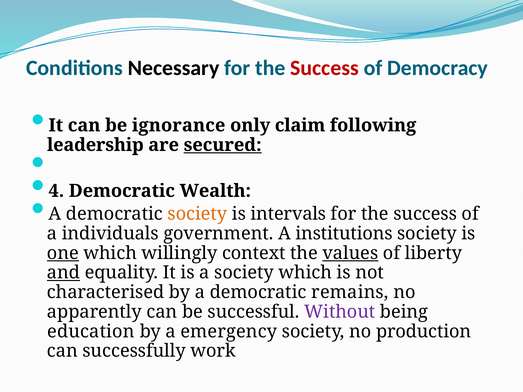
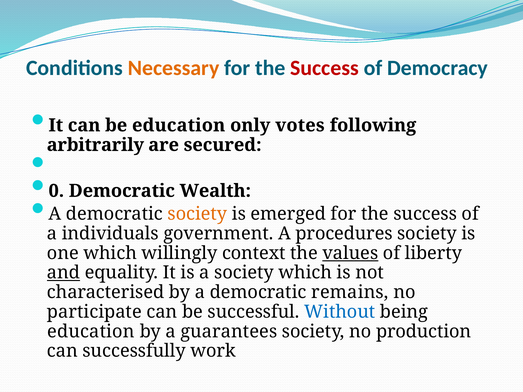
Necessary colour: black -> orange
be ignorance: ignorance -> education
claim: claim -> votes
leadership: leadership -> arbitrarily
secured underline: present -> none
4: 4 -> 0
intervals: intervals -> emerged
institutions: institutions -> procedures
one underline: present -> none
apparently: apparently -> participate
Without colour: purple -> blue
emergency: emergency -> guarantees
